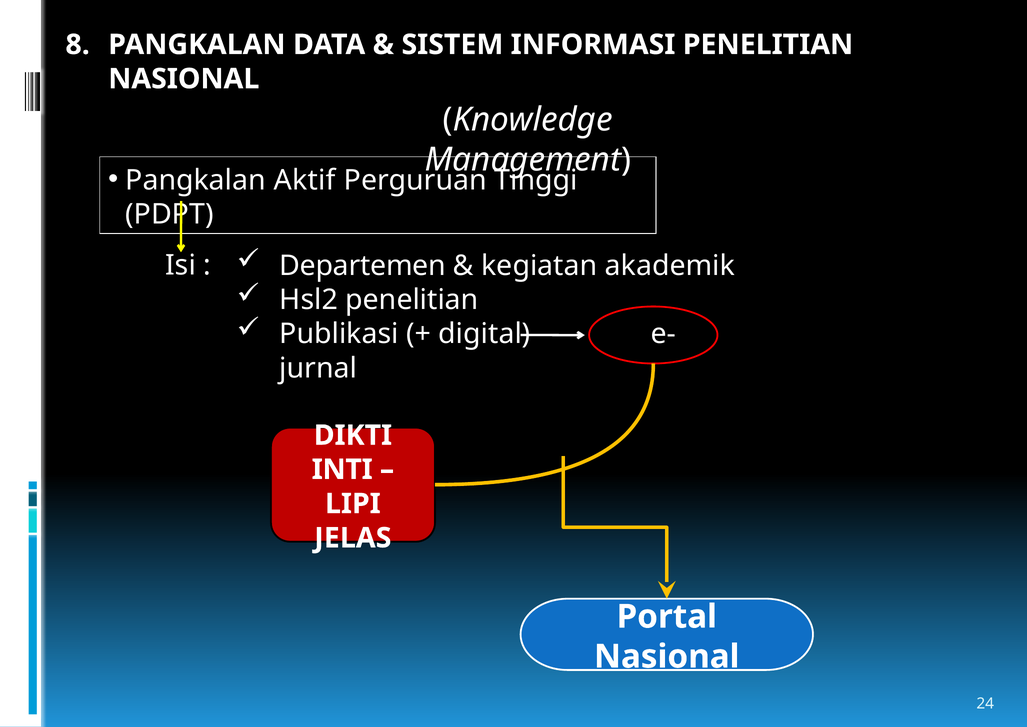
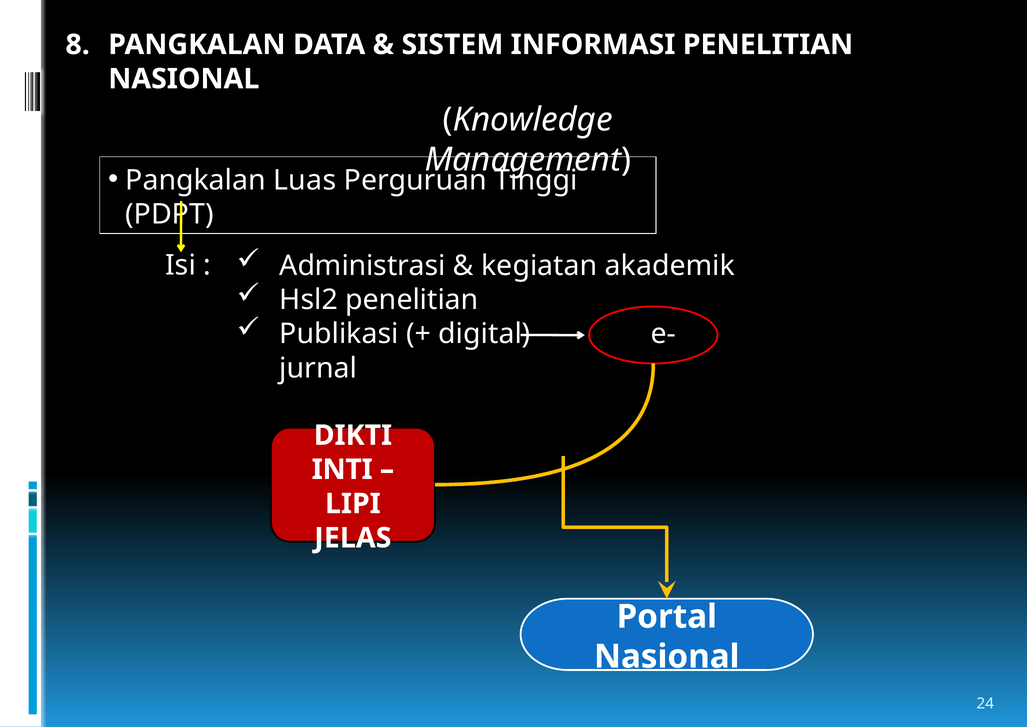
Aktif: Aktif -> Luas
Departemen: Departemen -> Administrasi
